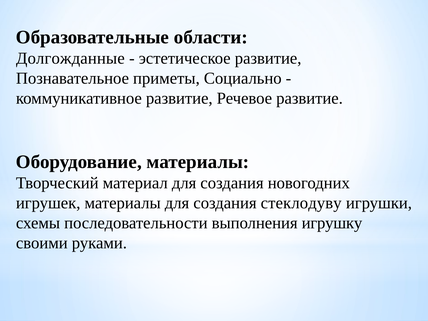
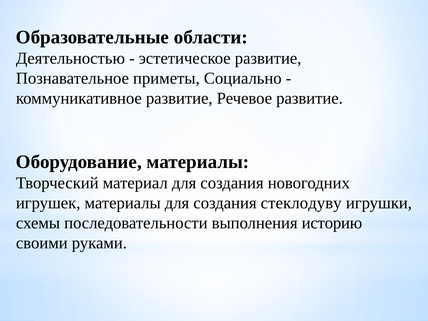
Долгожданные: Долгожданные -> Деятельностью
игрушку: игрушку -> историю
